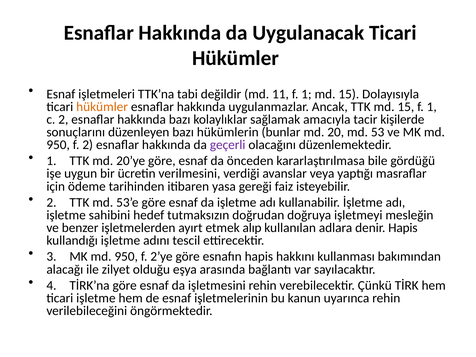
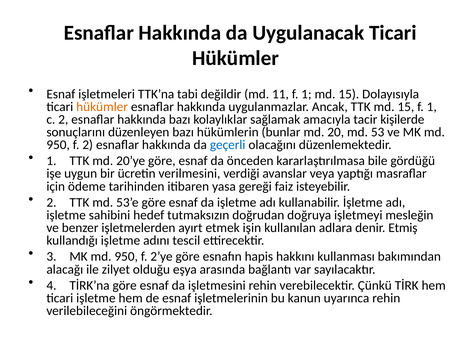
geçerli colour: purple -> blue
alıp: alıp -> işin
denir Hapis: Hapis -> Etmiş
